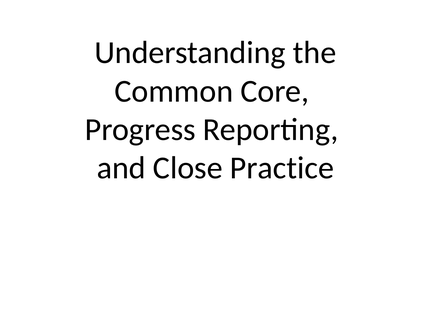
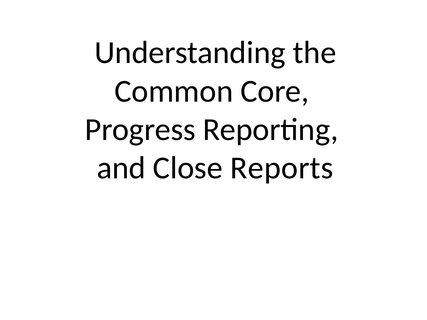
Practice: Practice -> Reports
